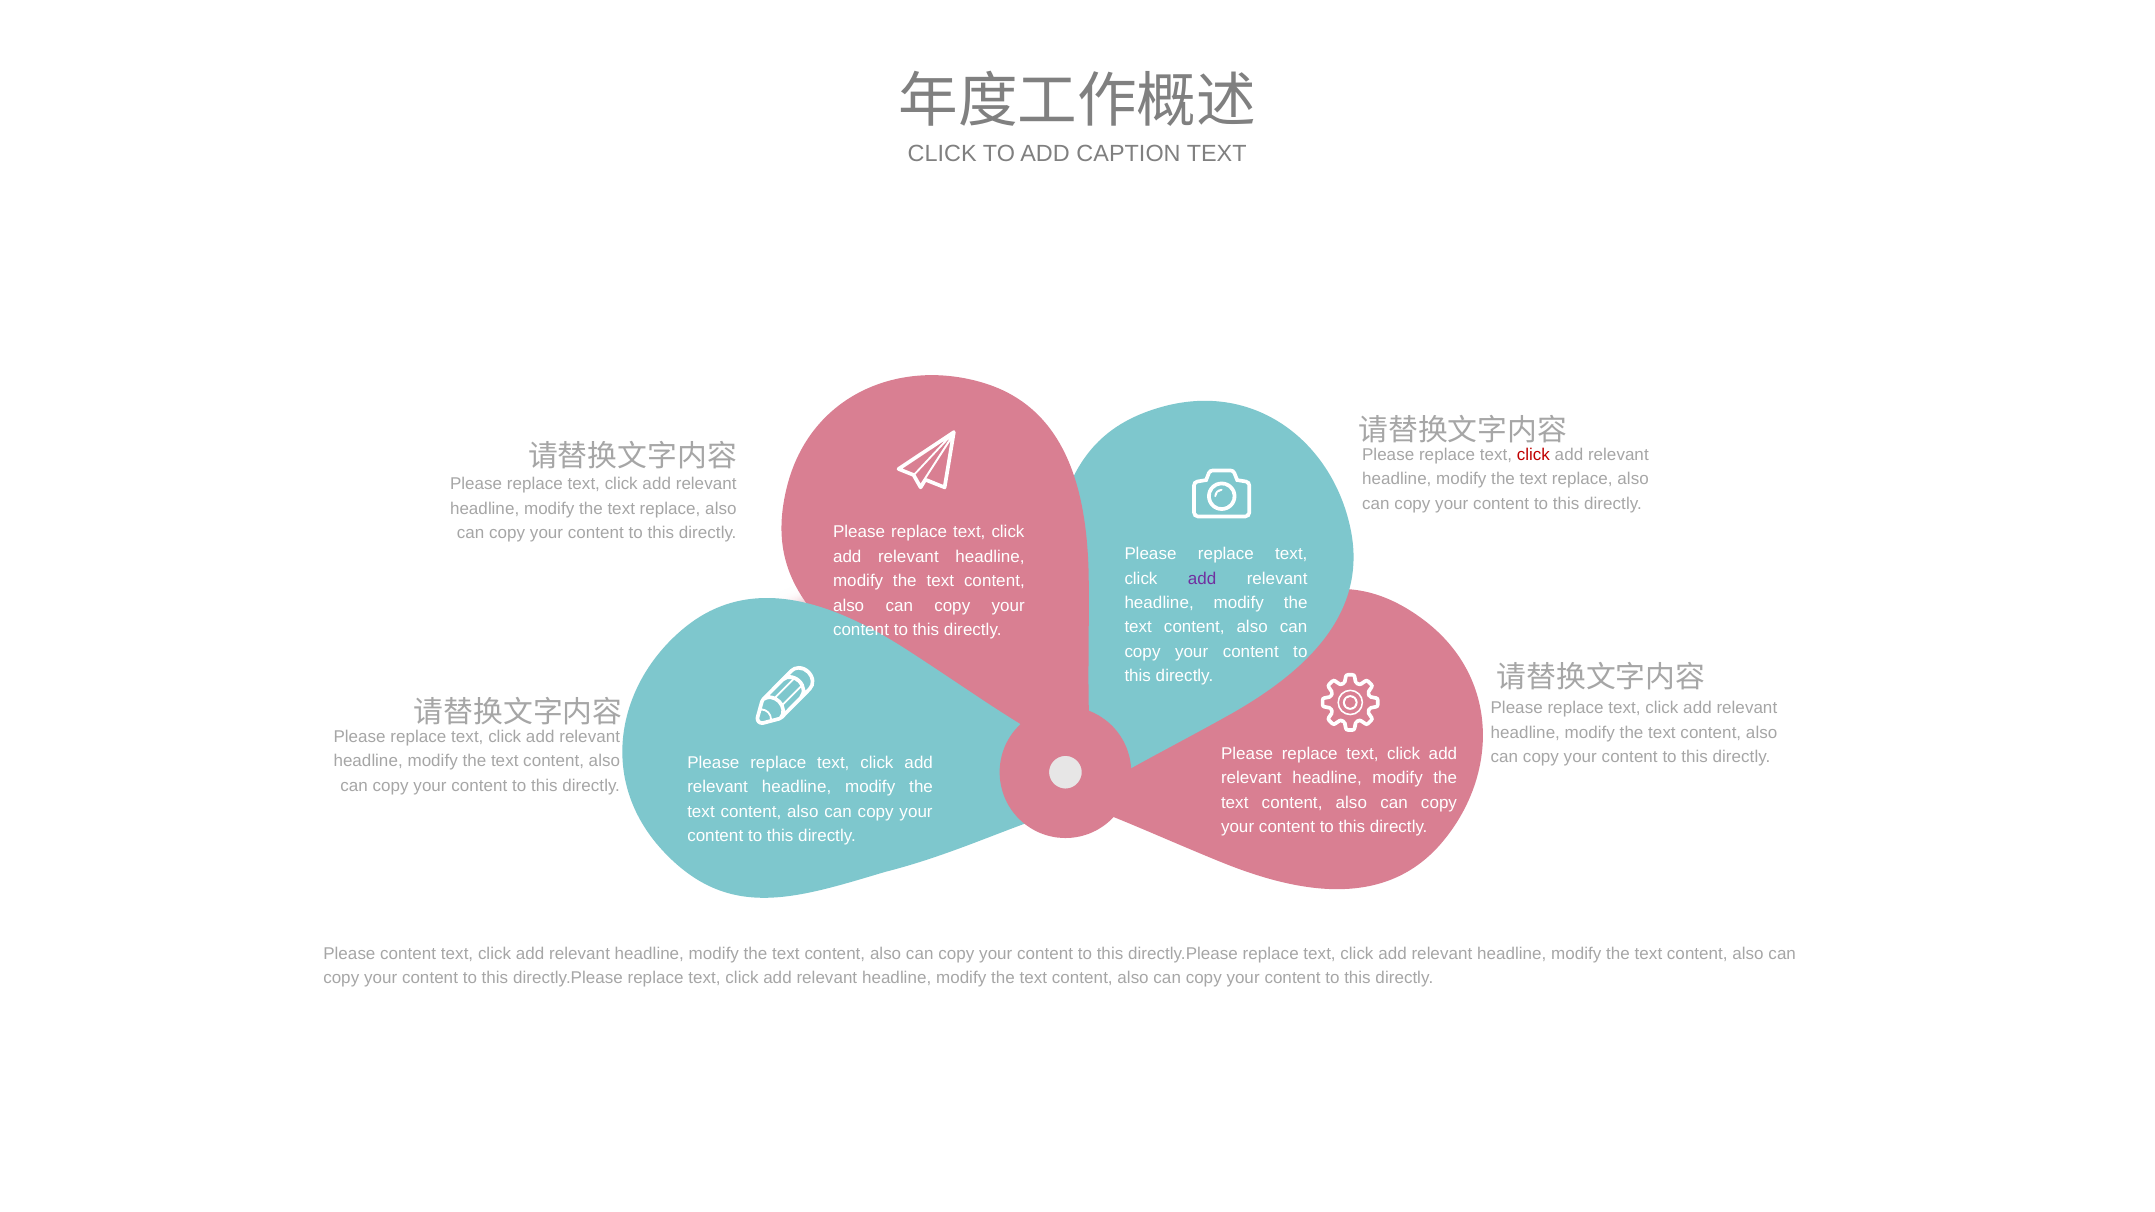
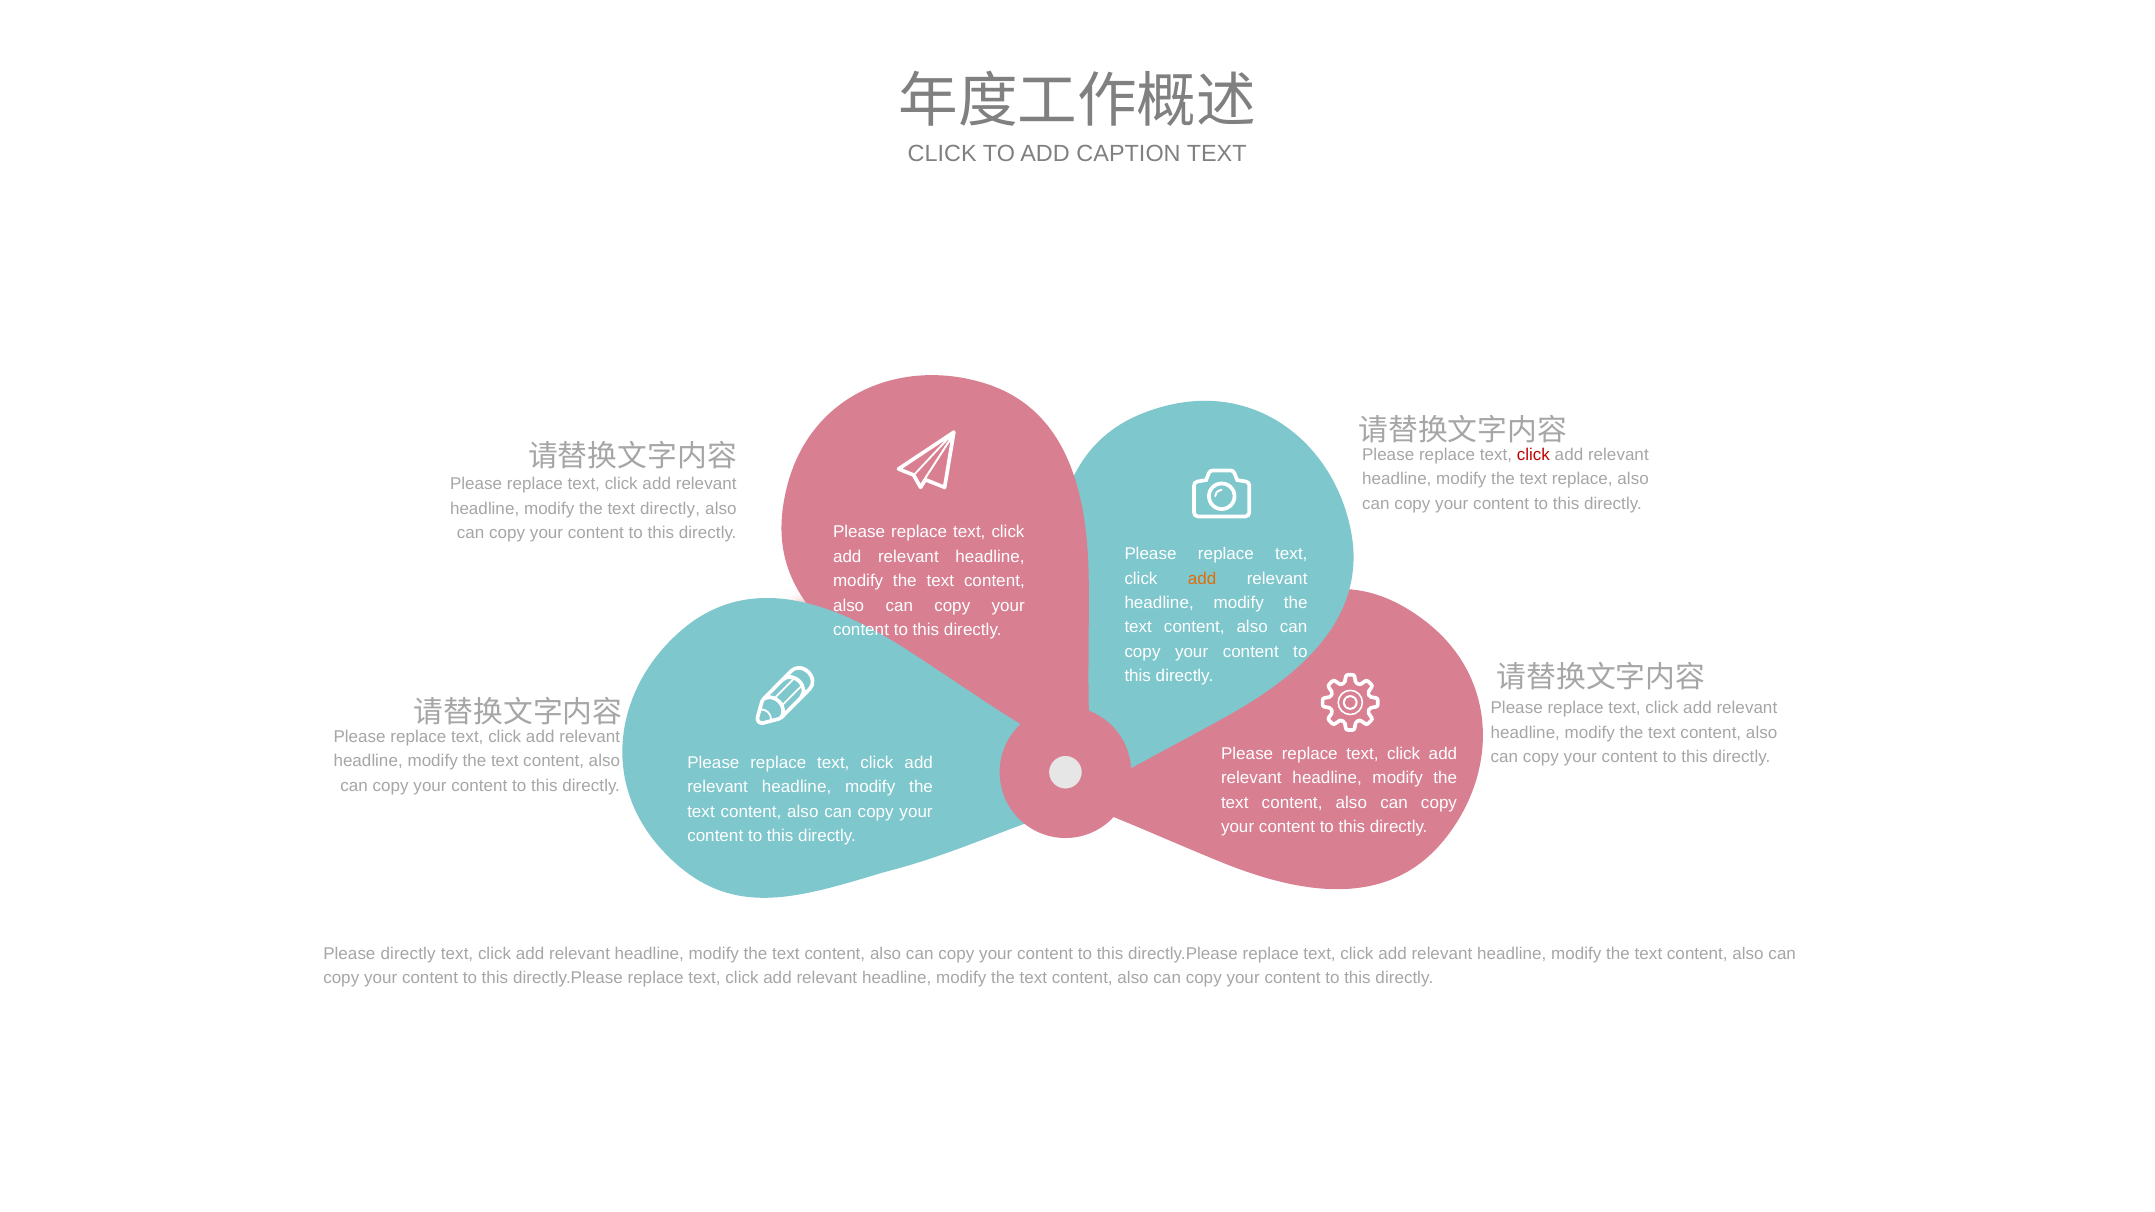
replace at (670, 509): replace -> directly
add at (1202, 579) colour: purple -> orange
Please content: content -> directly
